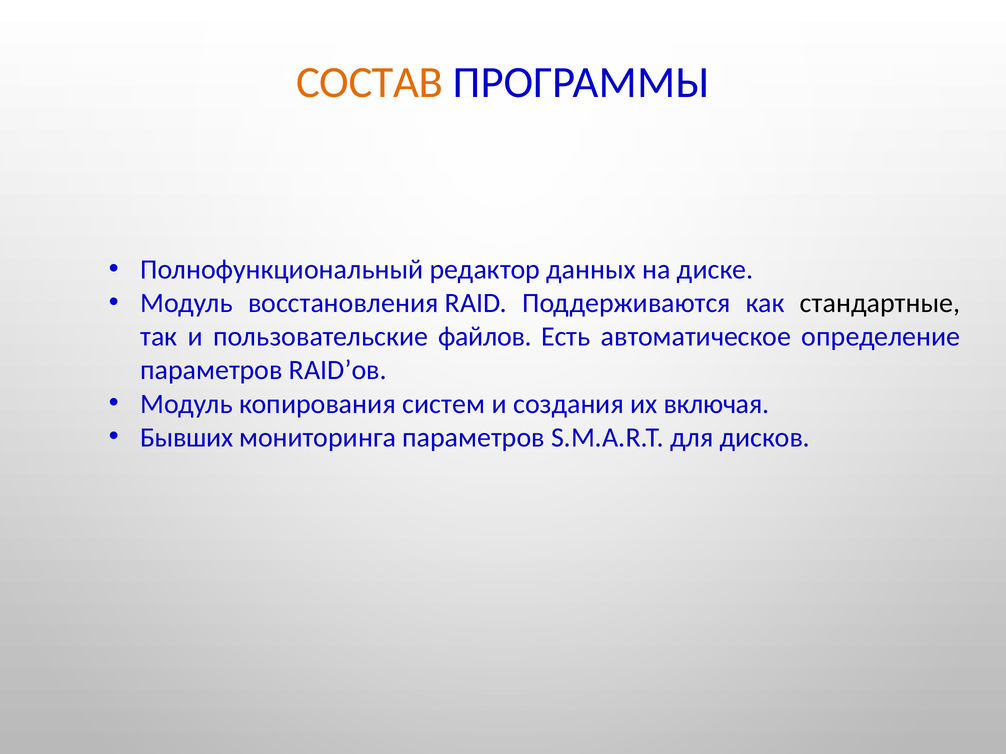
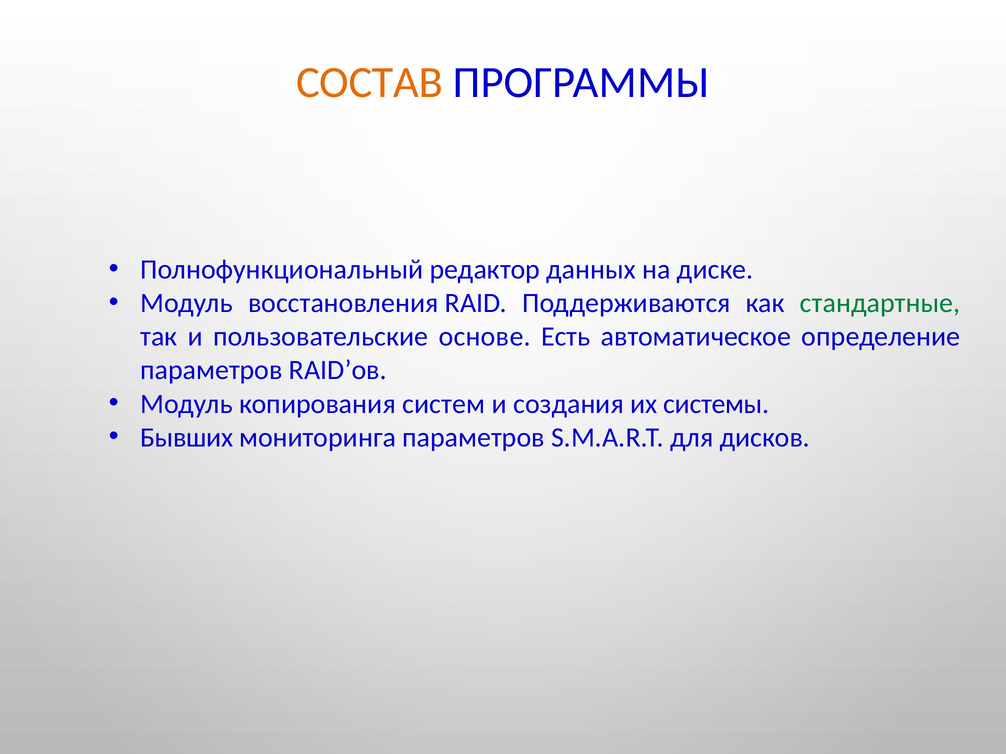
стандартные colour: black -> green
файлов: файлов -> основе
включая: включая -> системы
